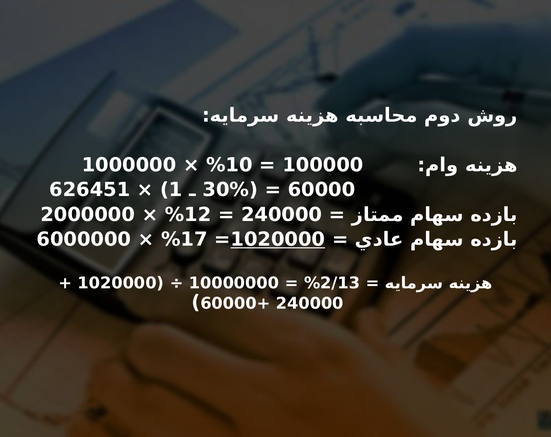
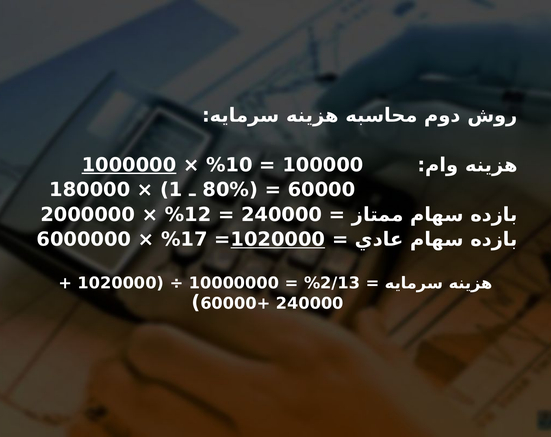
1000000 underline: none -> present
626451: 626451 -> 180000
30%: 30% -> 80%
